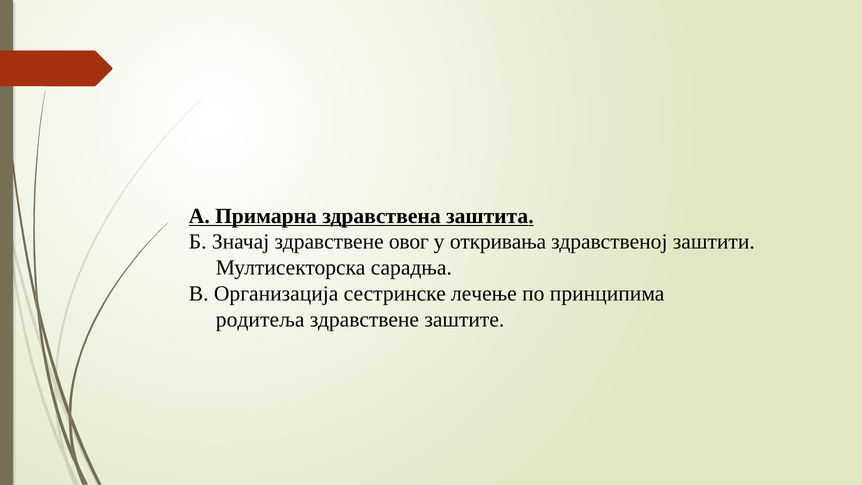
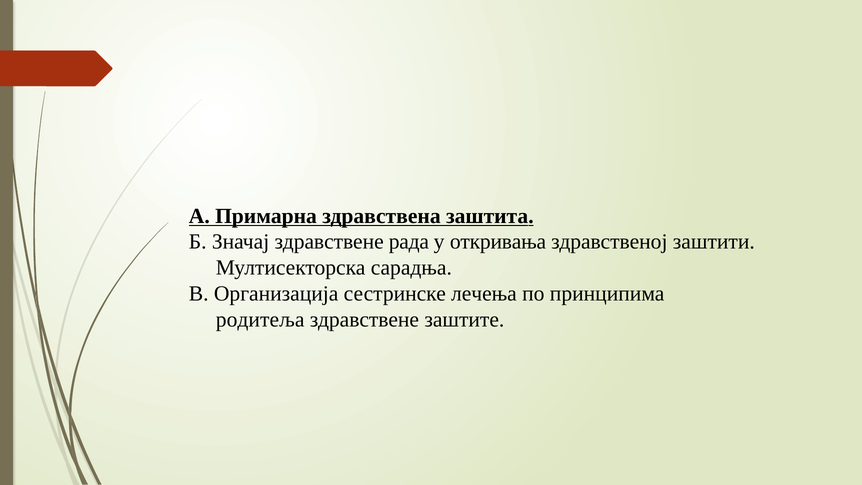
овог: овог -> рада
лечење: лечење -> лечења
